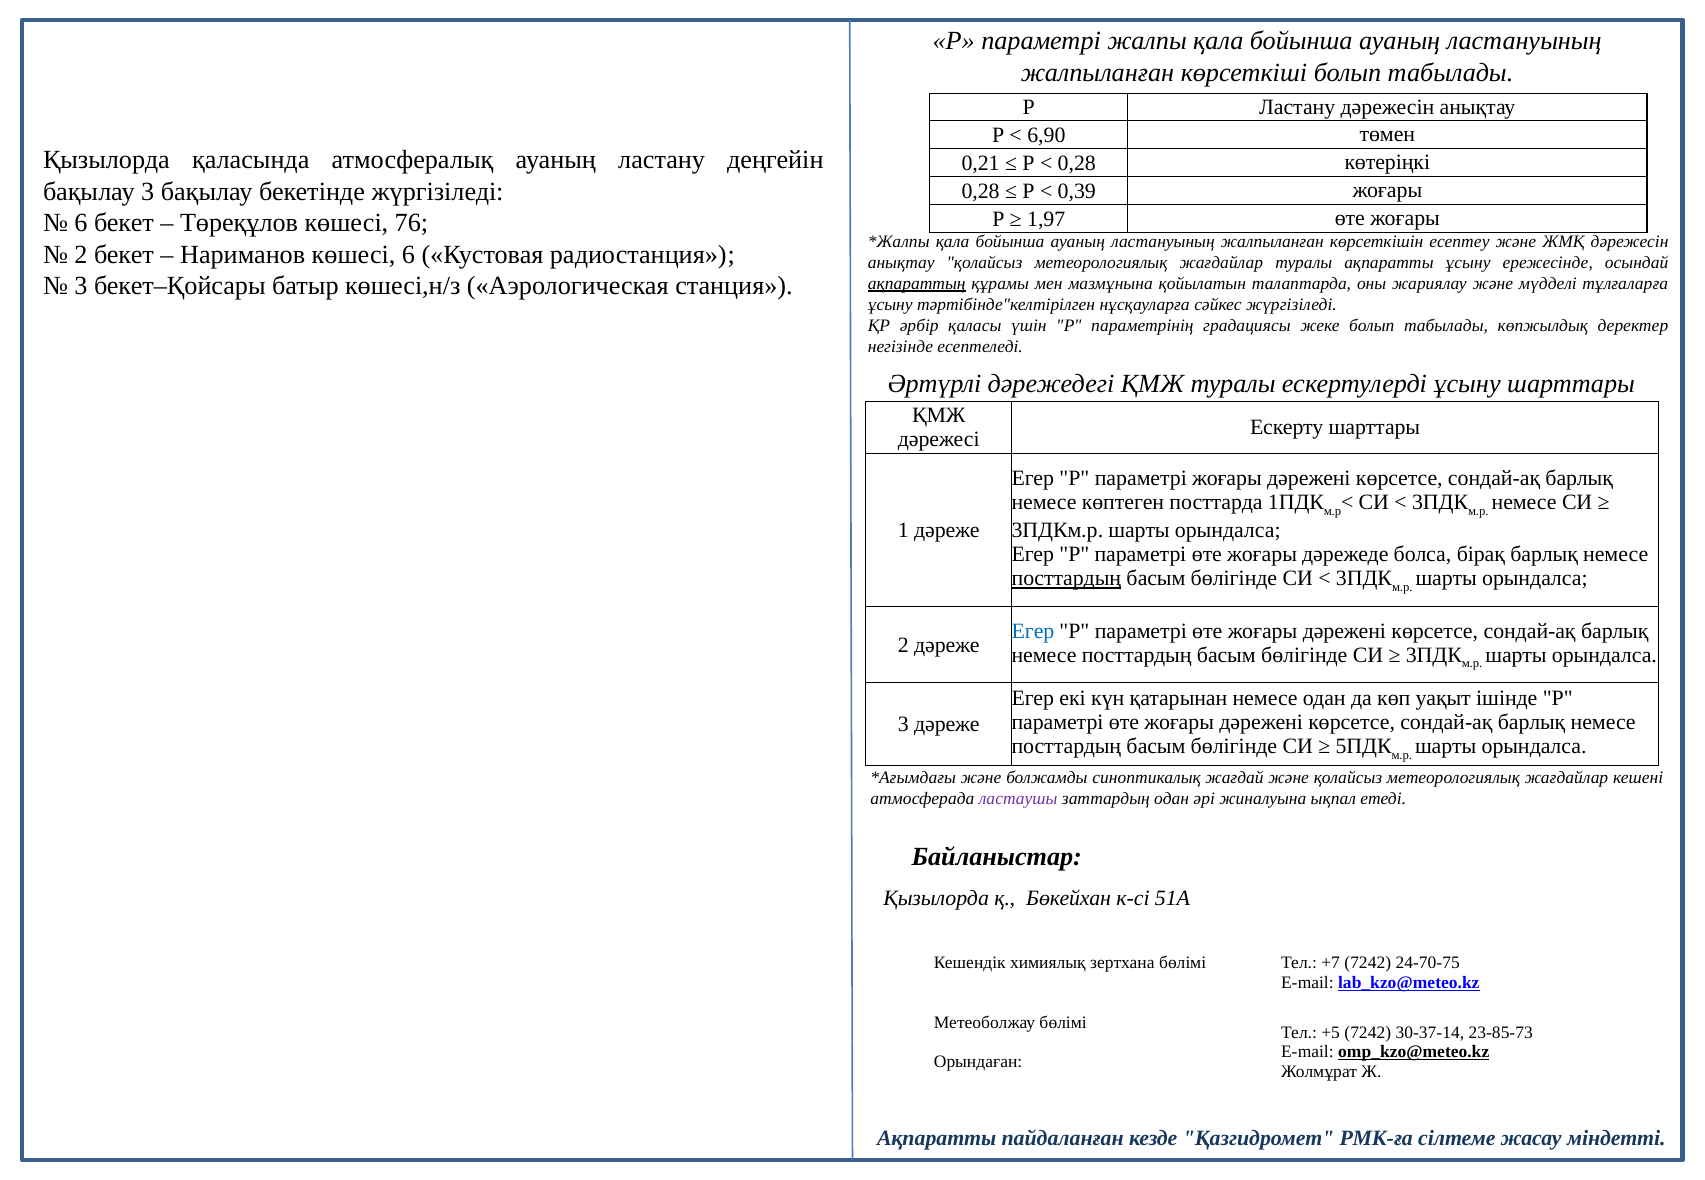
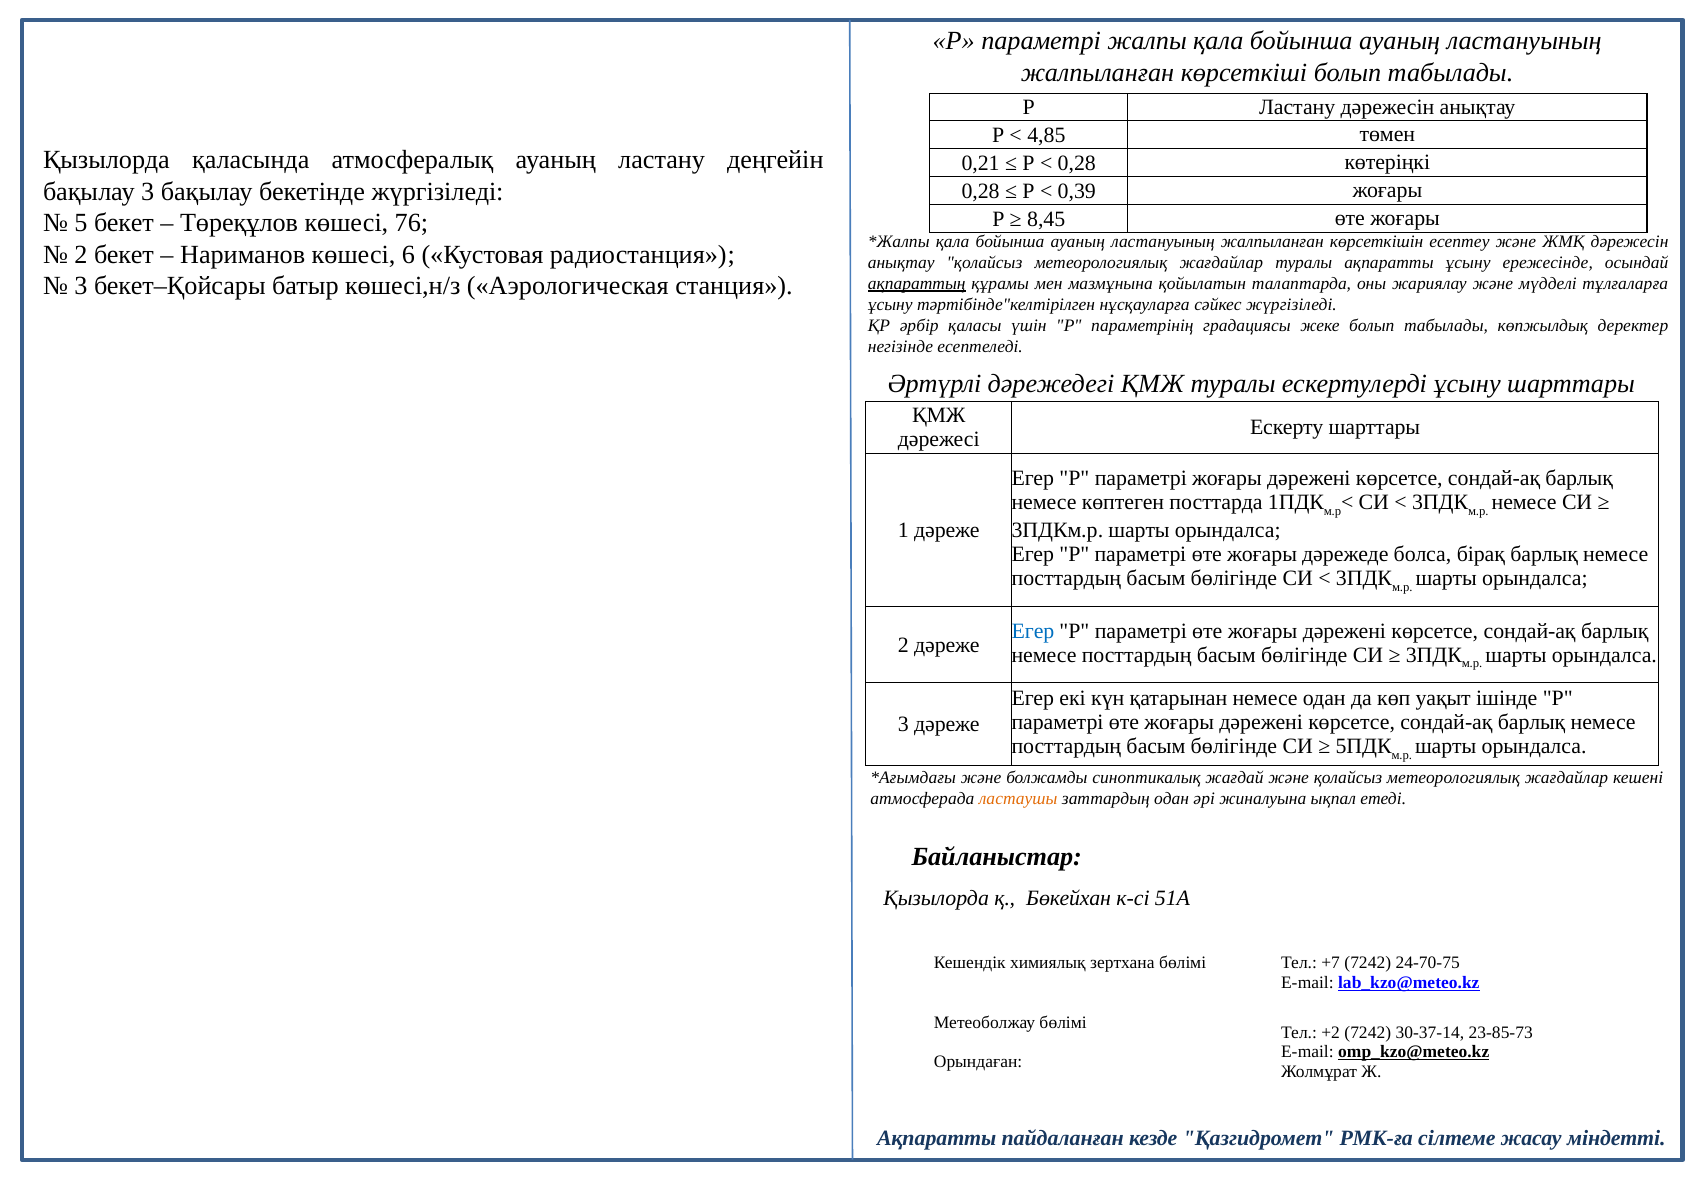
6,90: 6,90 -> 4,85
1,97: 1,97 -> 8,45
6 at (81, 223): 6 -> 5
посттардың at (1066, 579) underline: present -> none
ластаушы colour: purple -> orange
+5: +5 -> +2
